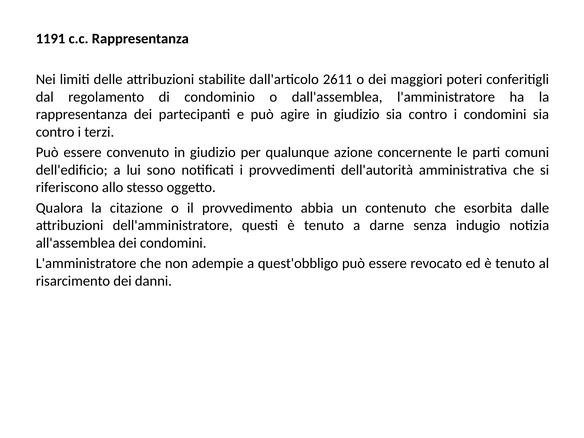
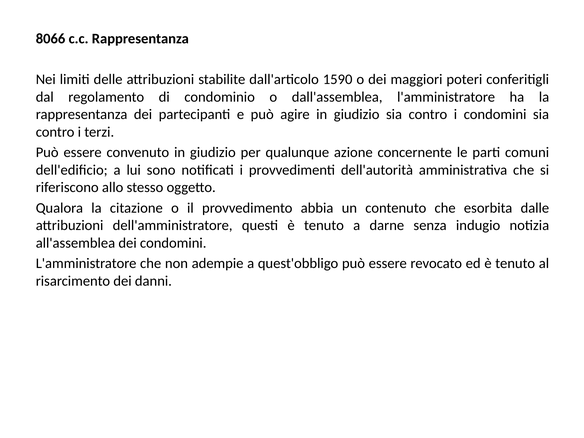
1191: 1191 -> 8066
2611: 2611 -> 1590
